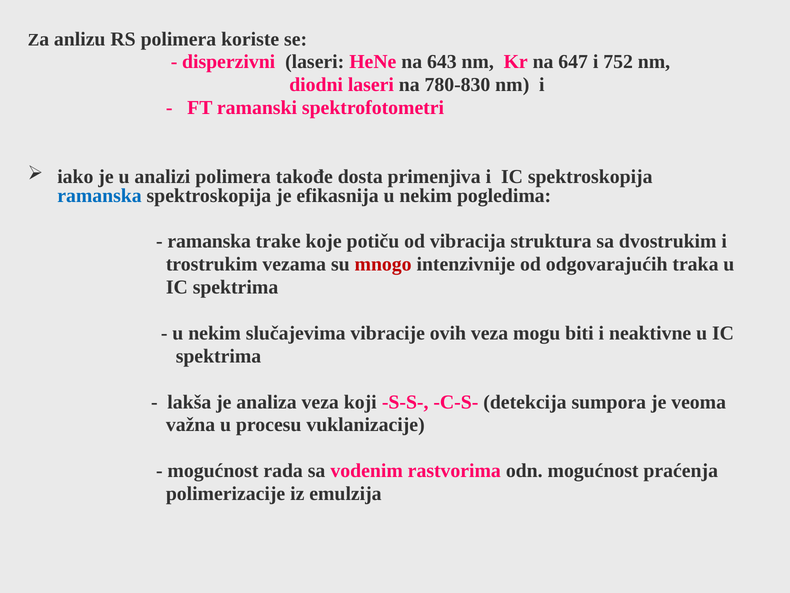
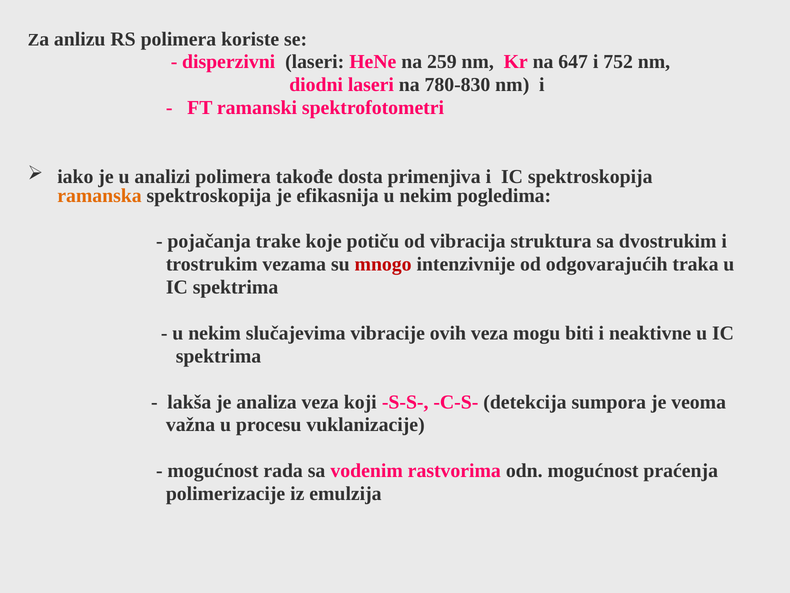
643: 643 -> 259
ramanska at (99, 195) colour: blue -> orange
ramanska at (209, 241): ramanska -> pojačanja
